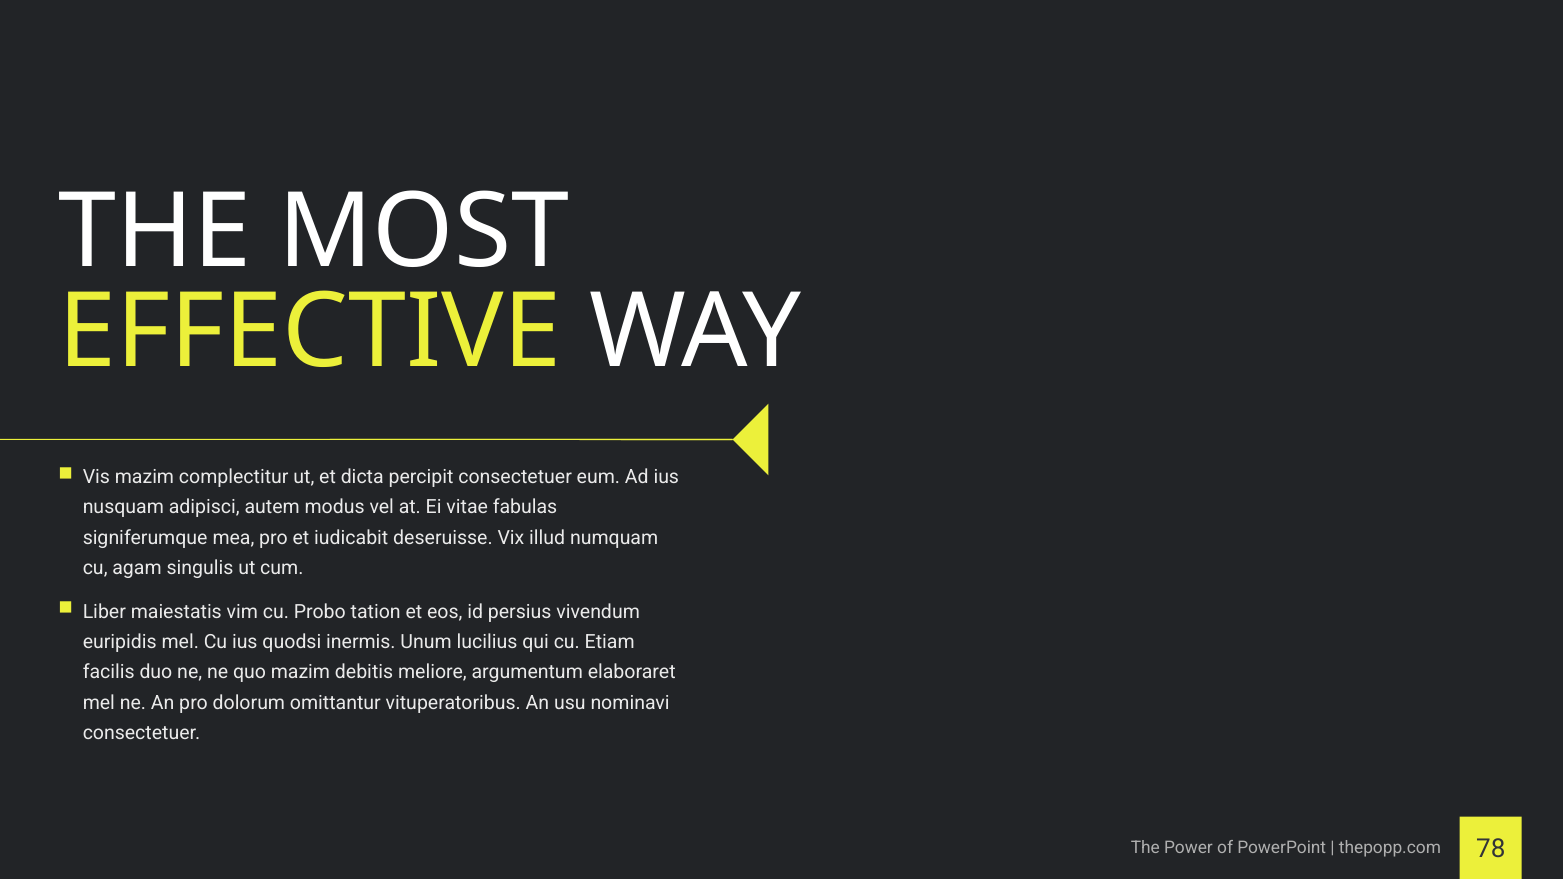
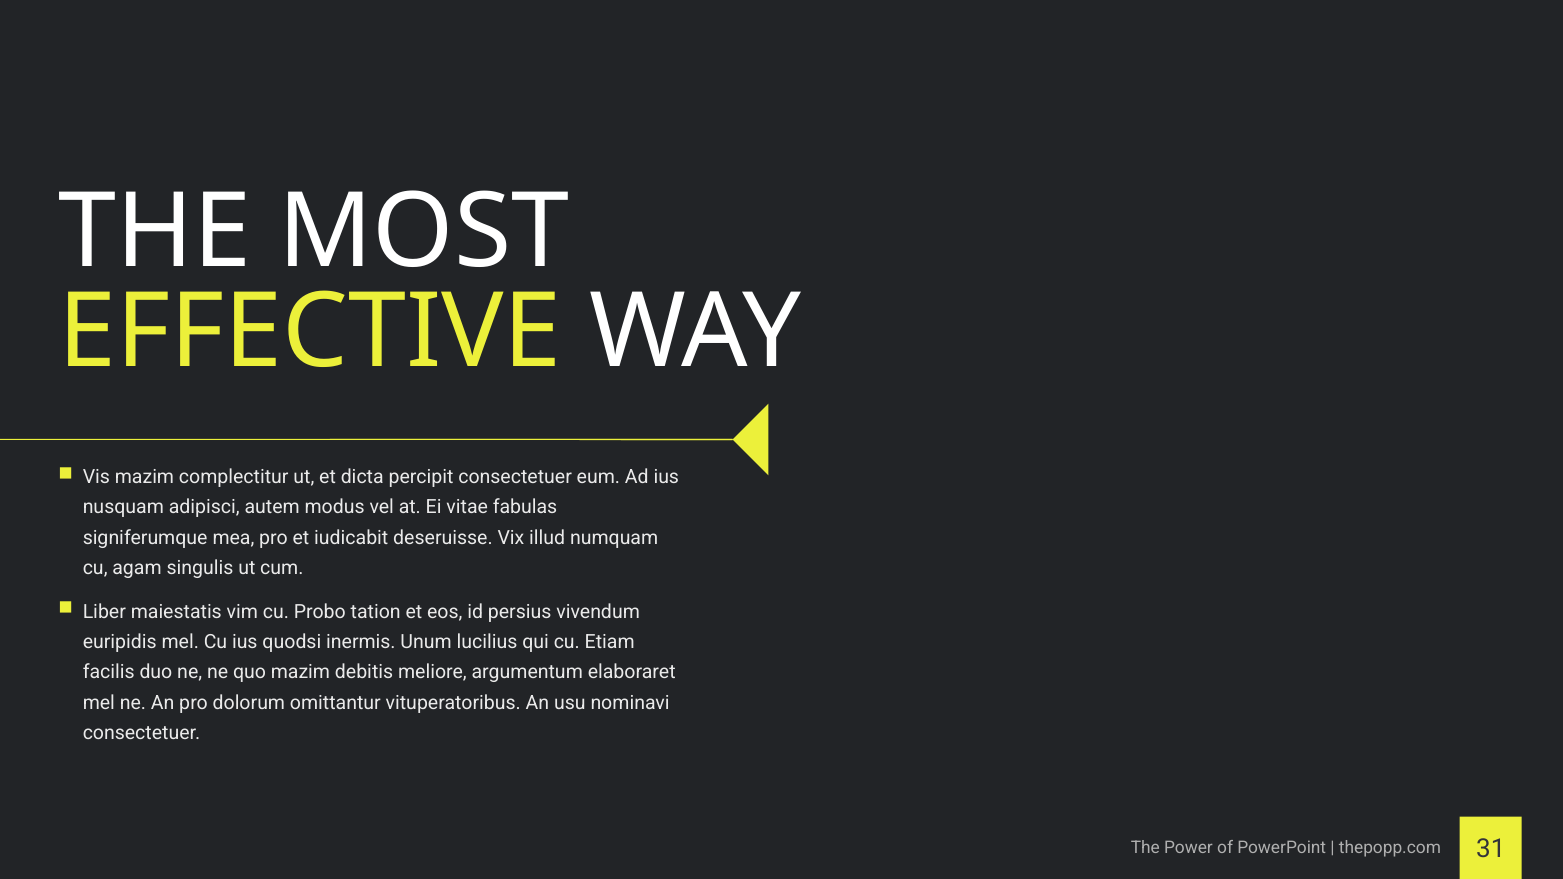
78: 78 -> 31
